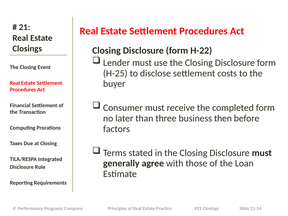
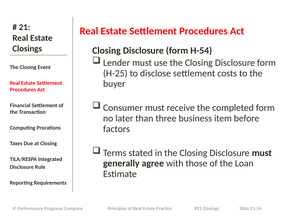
H-22: H-22 -> H-54
then: then -> item
